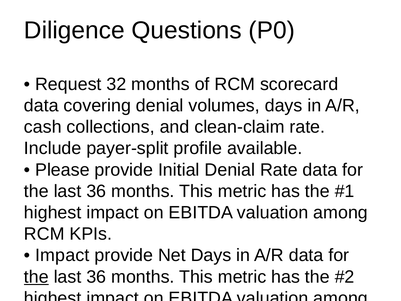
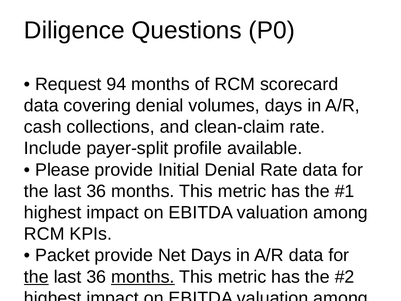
32: 32 -> 94
Impact at (62, 255): Impact -> Packet
months at (143, 277) underline: none -> present
